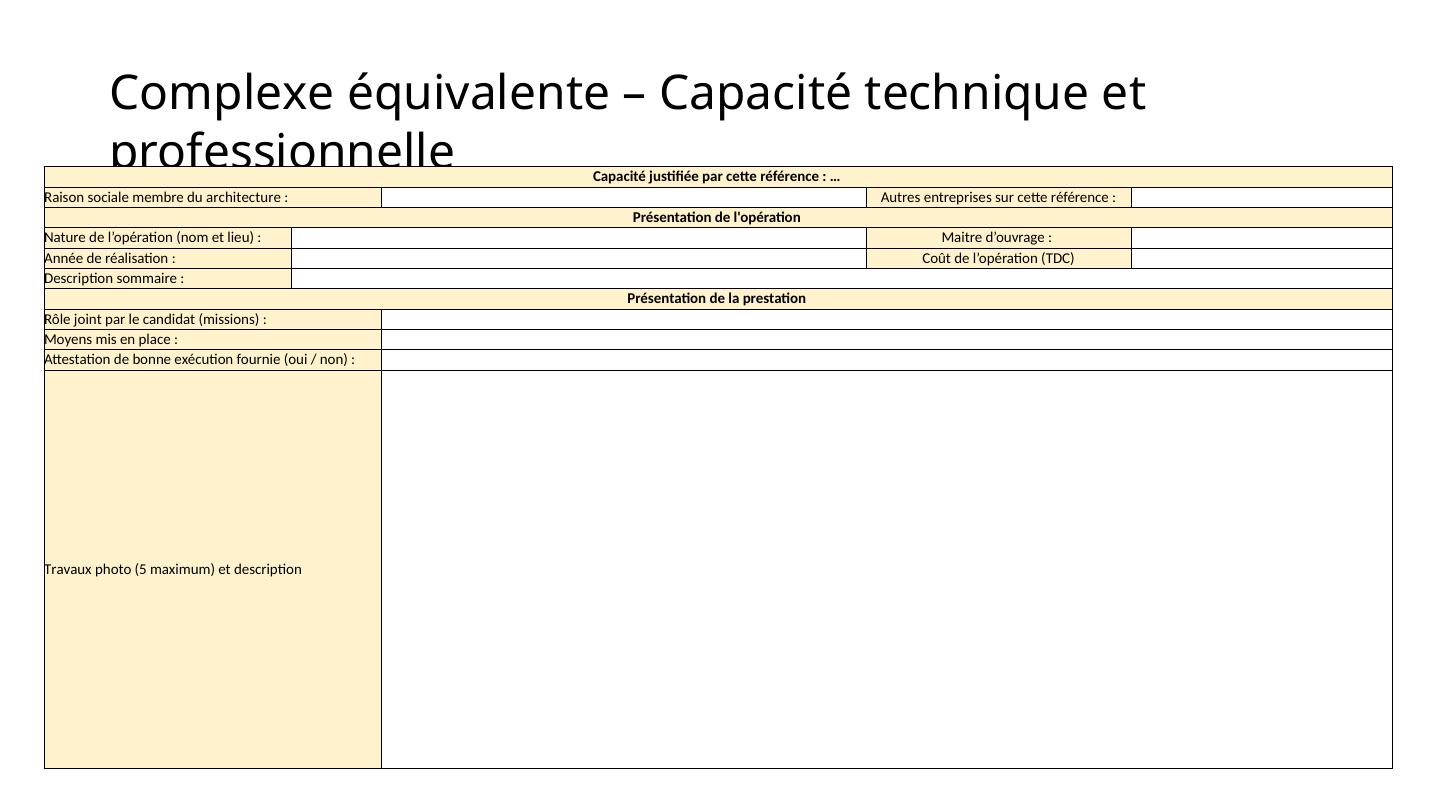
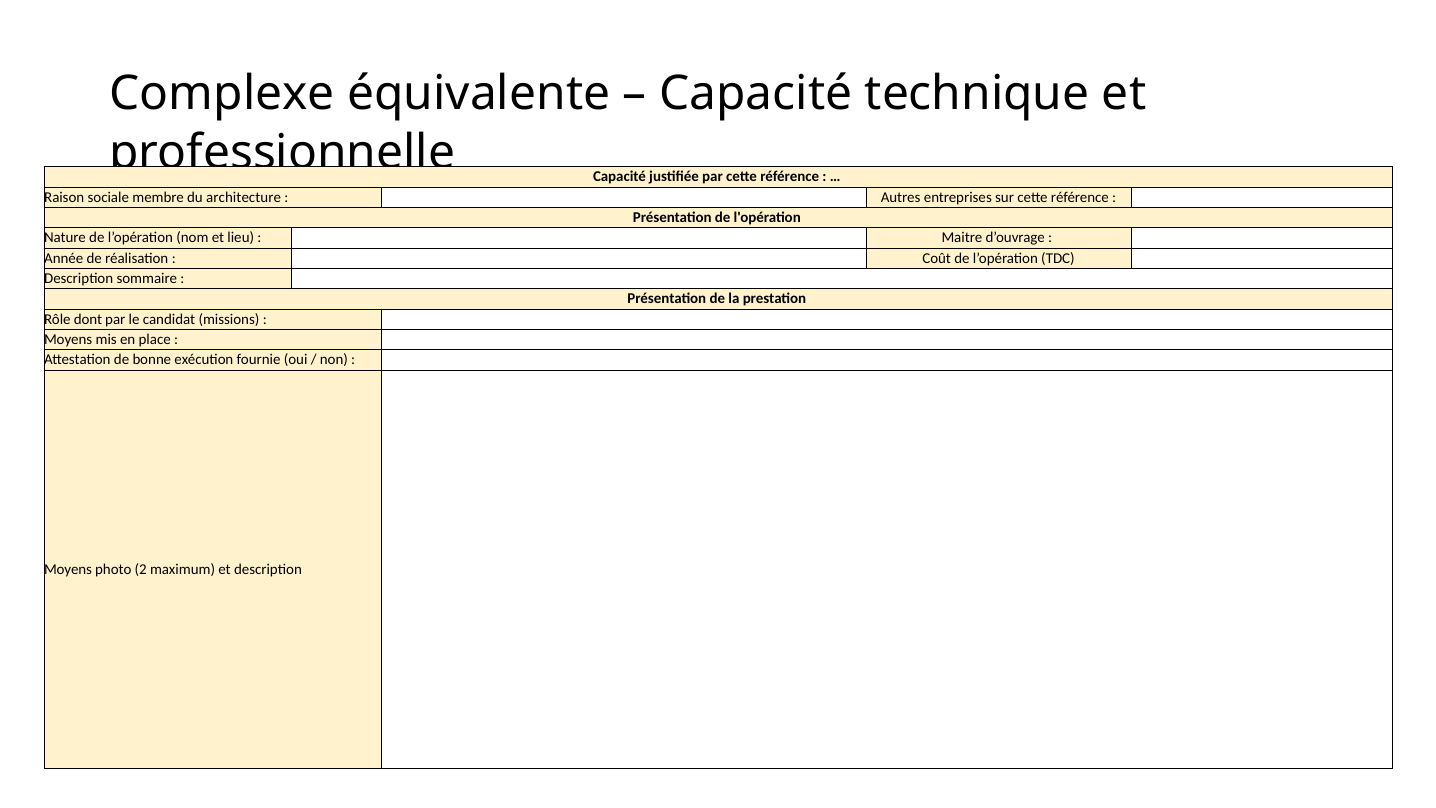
joint: joint -> dont
Travaux at (68, 569): Travaux -> Moyens
5: 5 -> 2
